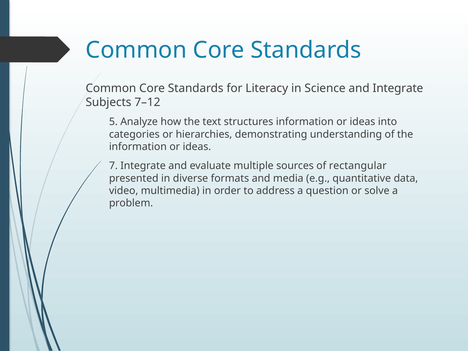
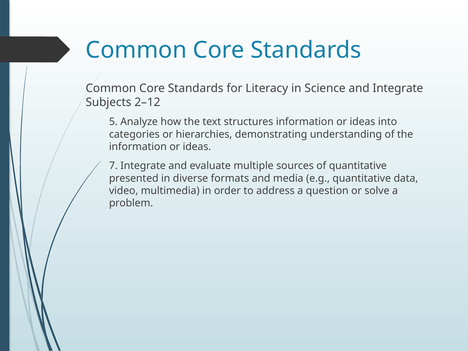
7–12: 7–12 -> 2–12
of rectangular: rectangular -> quantitative
